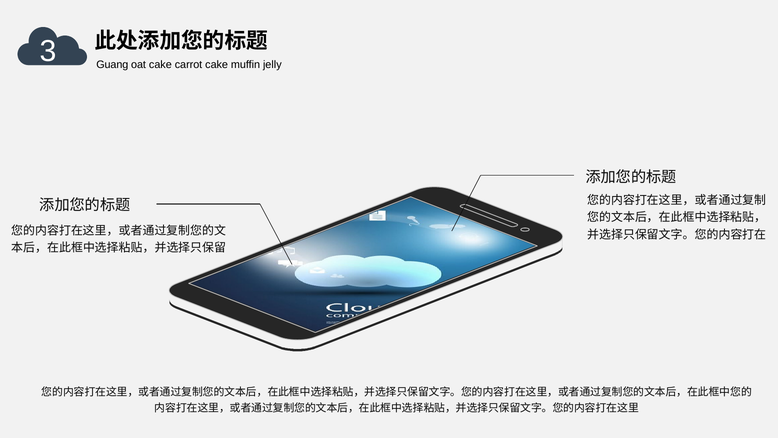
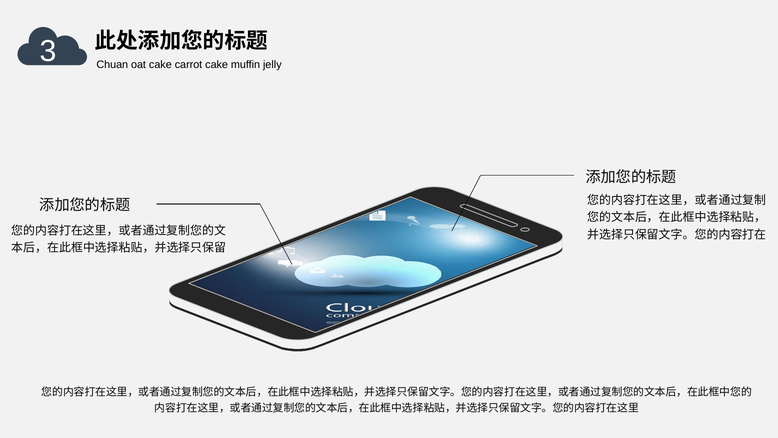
Guang: Guang -> Chuan
